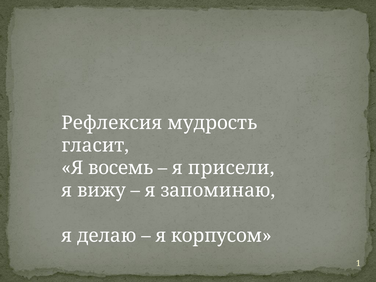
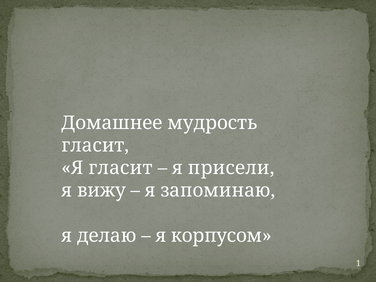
Рефлексия: Рефлексия -> Домашнее
Я восемь: восемь -> гласит
